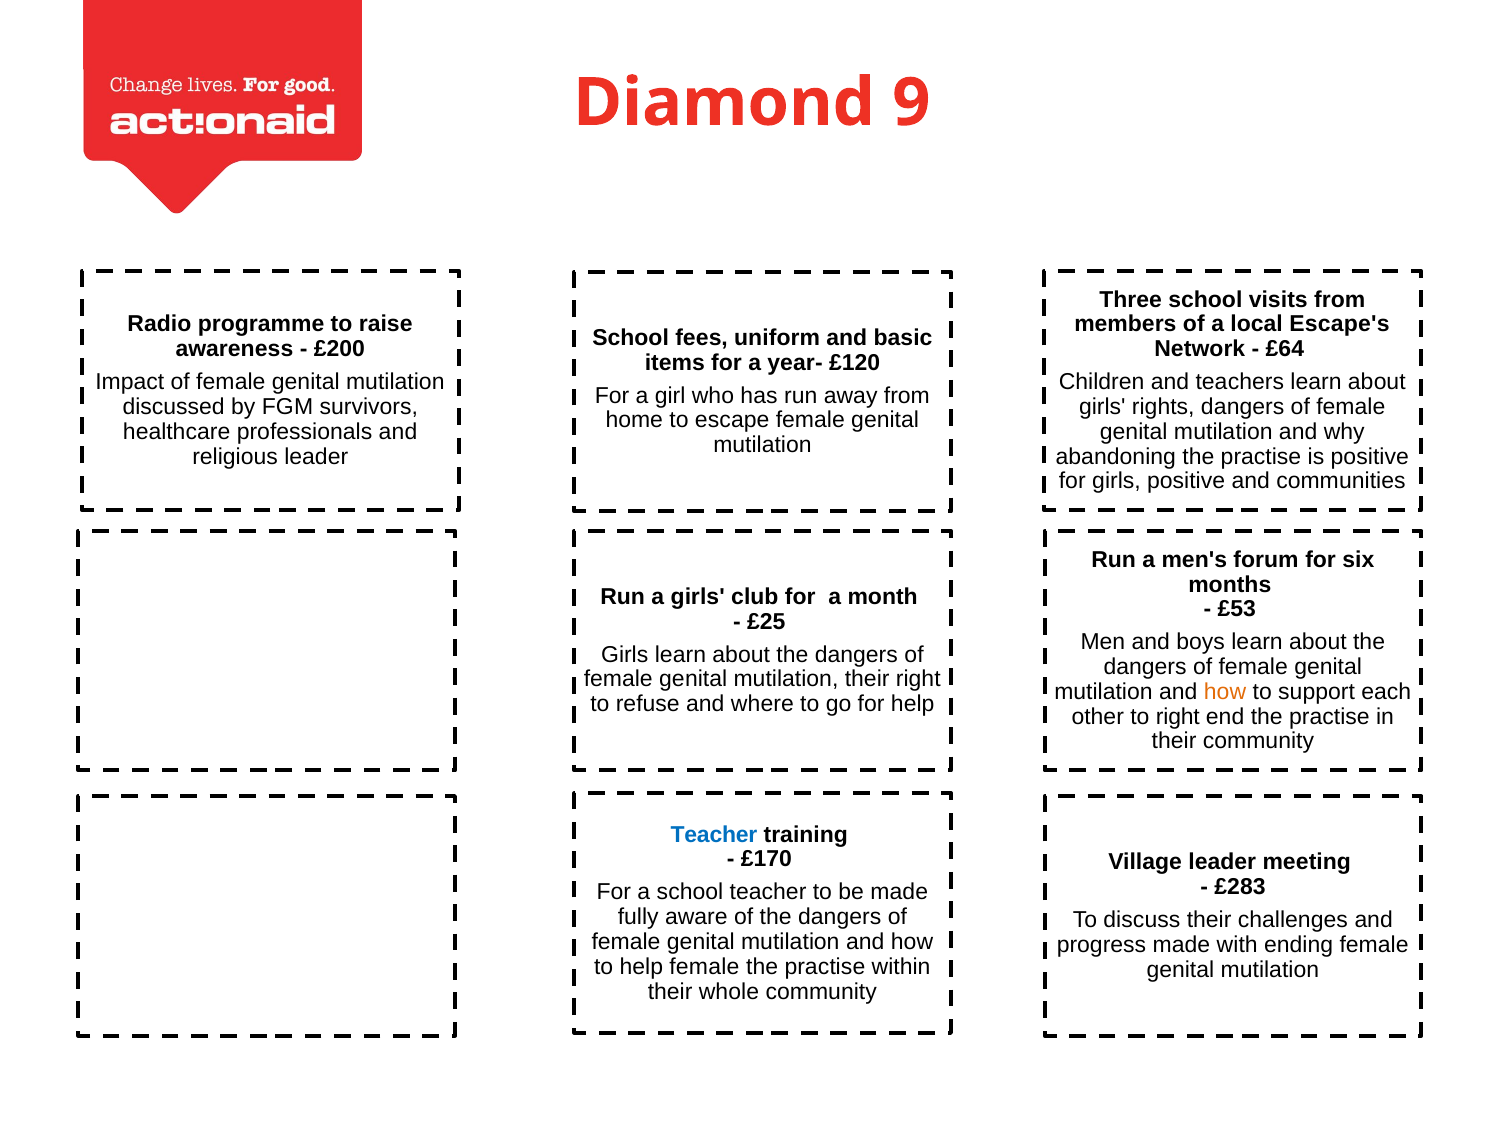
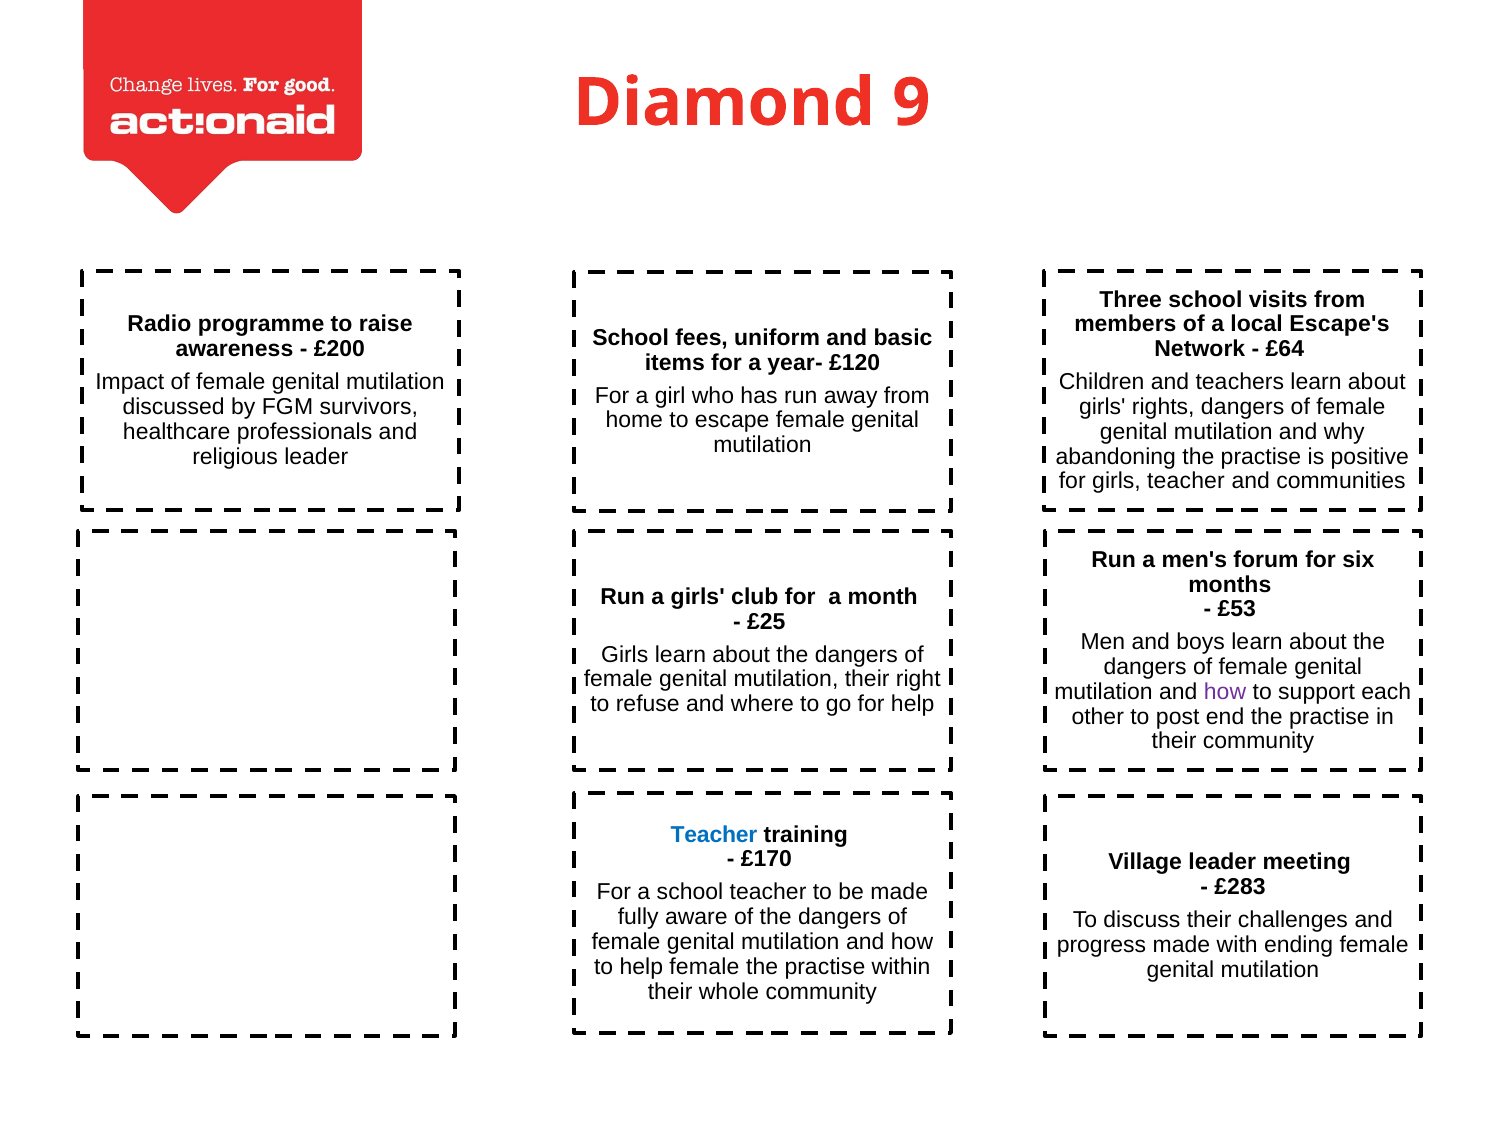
girls positive: positive -> teacher
how at (1225, 692) colour: orange -> purple
to right: right -> post
